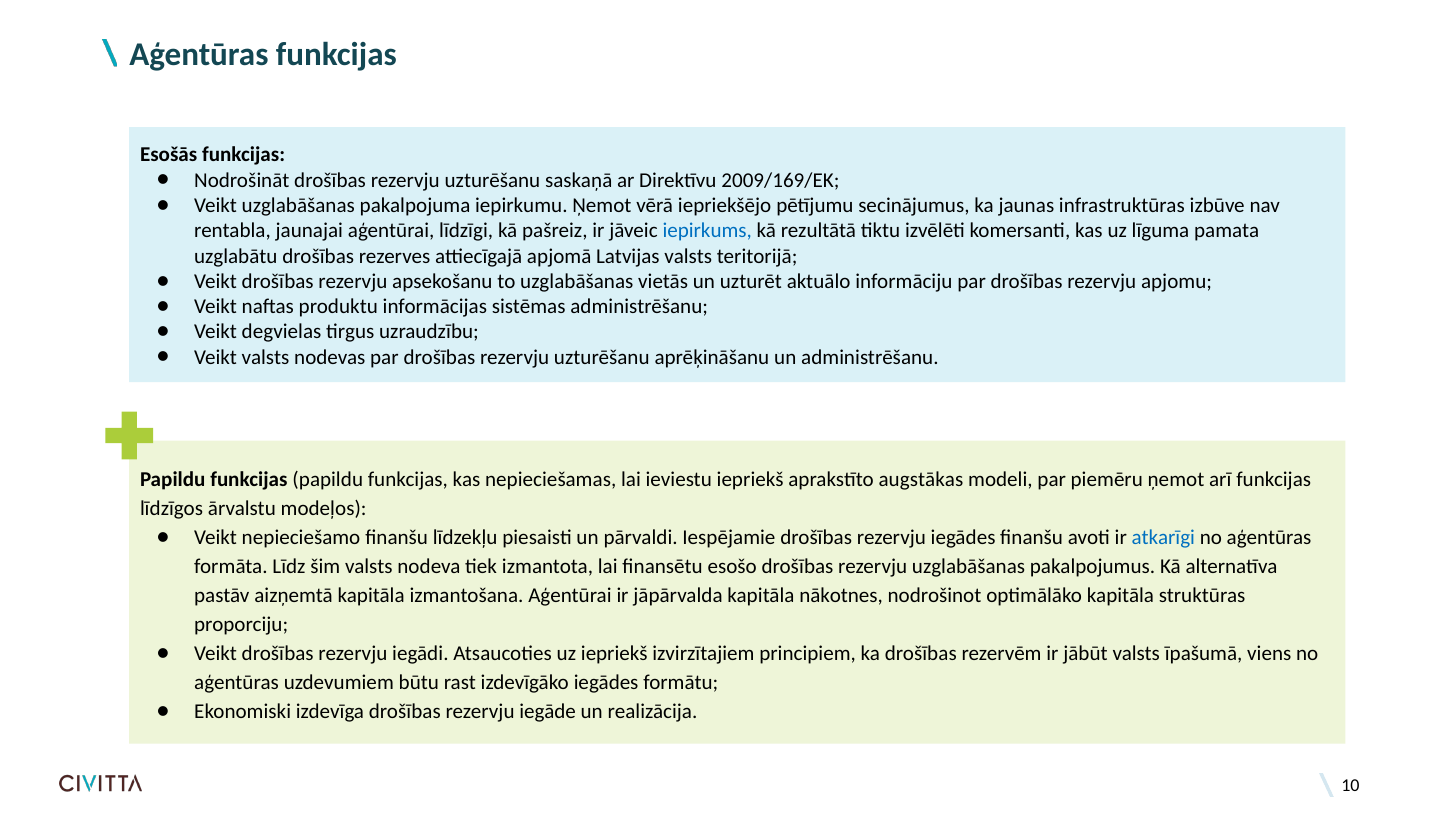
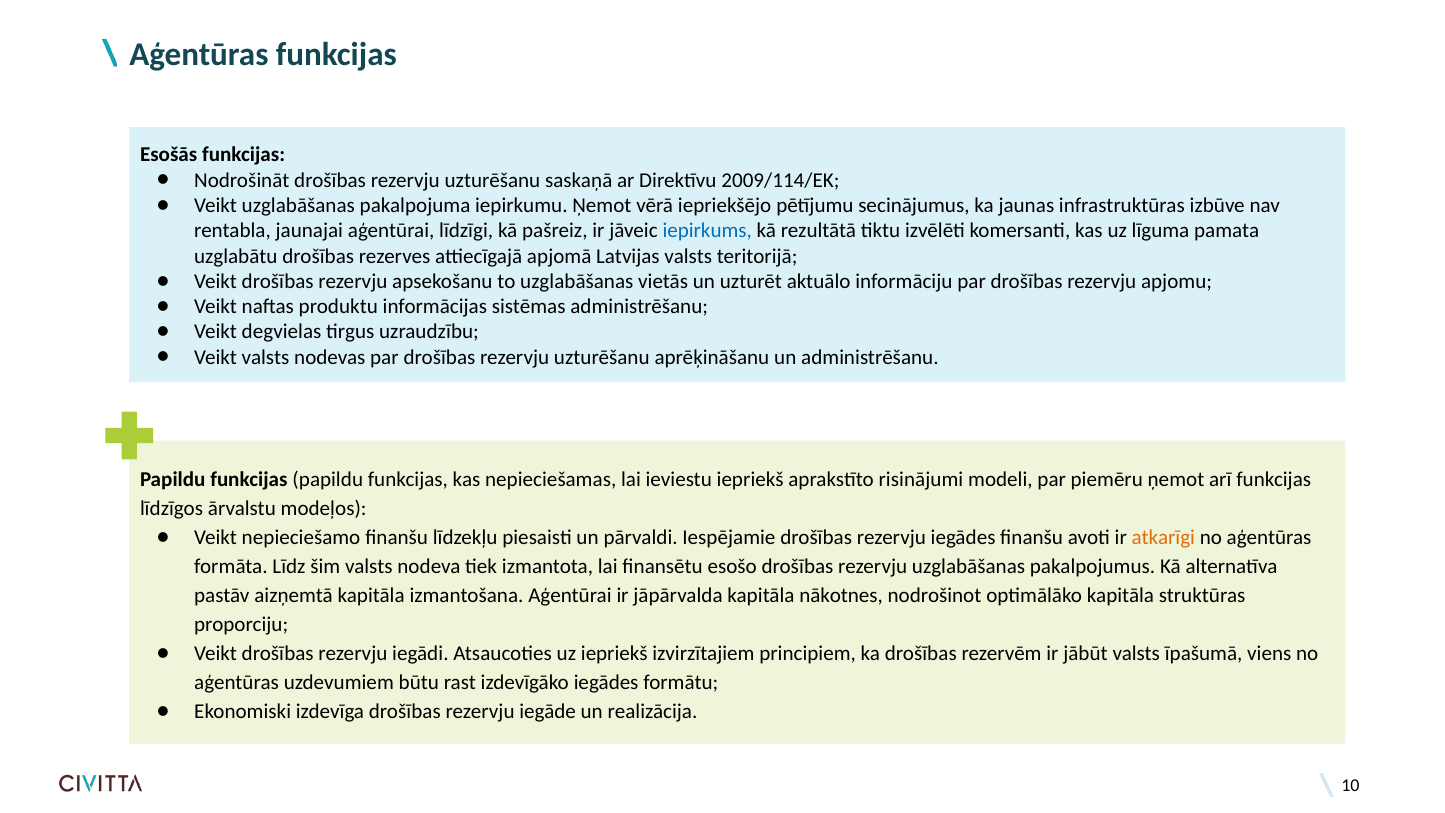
2009/169/EK: 2009/169/EK -> 2009/114/EK
augstākas: augstākas -> risinājumi
atkarīgi colour: blue -> orange
